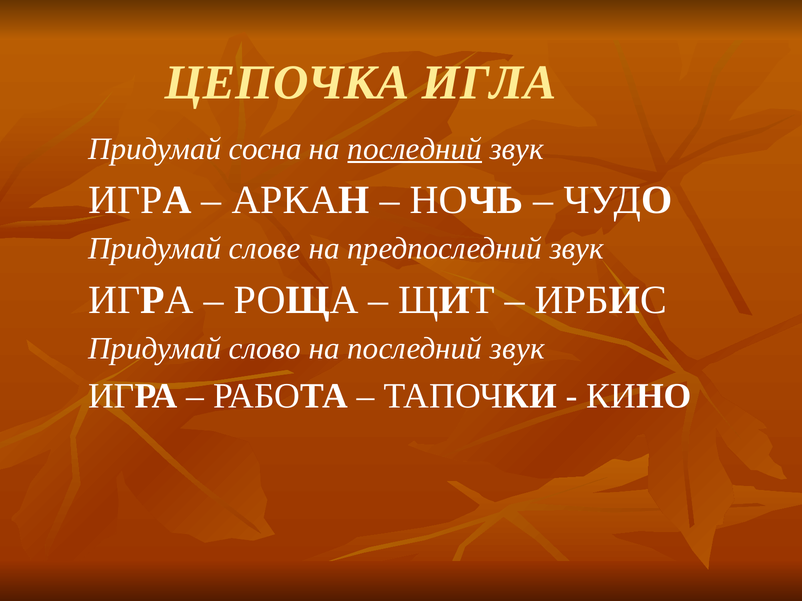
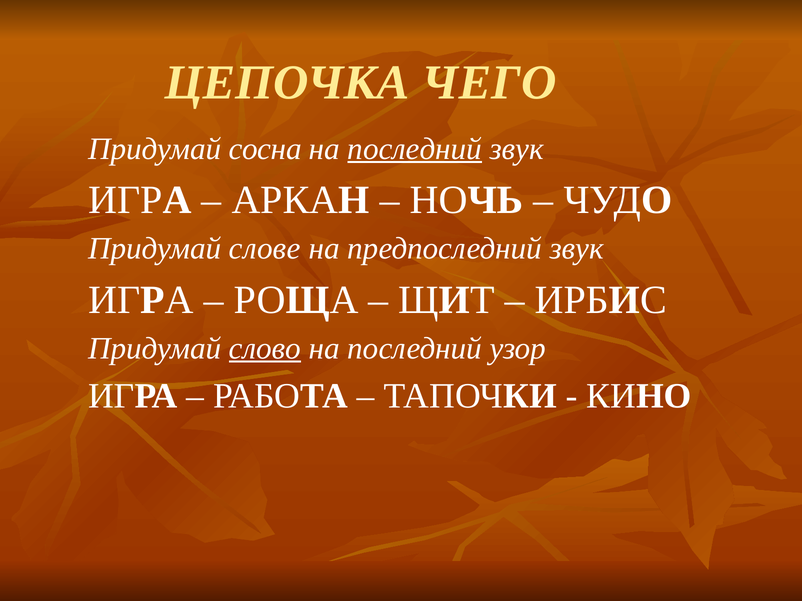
ИГЛА: ИГЛА -> ЧЕГО
слово underline: none -> present
звук at (517, 349): звук -> узор
